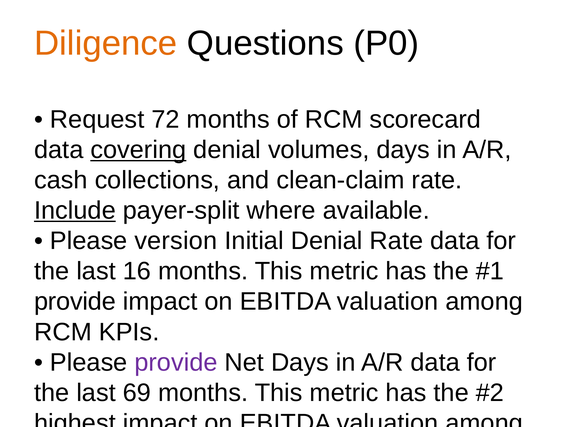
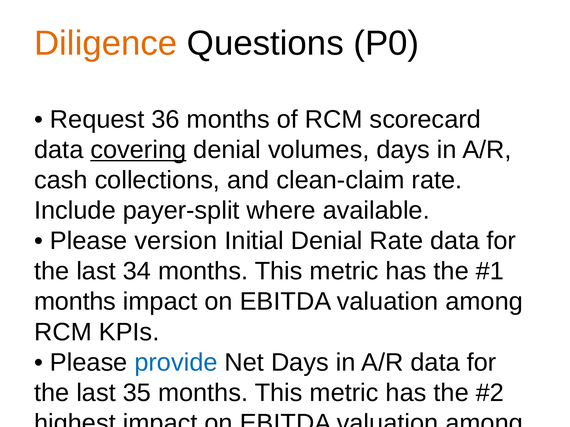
Request 72: 72 -> 36
Include underline: present -> none
16: 16 -> 34
provide at (75, 302): provide -> months
provide at (176, 363) colour: purple -> blue
69: 69 -> 35
